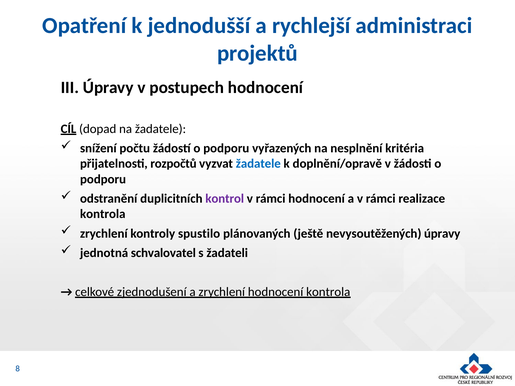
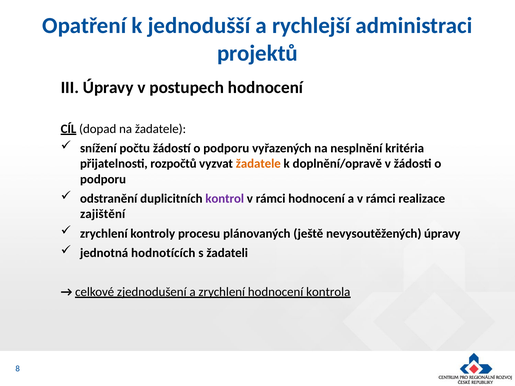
žadatele at (258, 164) colour: blue -> orange
kontrola at (103, 214): kontrola -> zajištění
spustilo: spustilo -> procesu
schvalovatel: schvalovatel -> hodnotících
